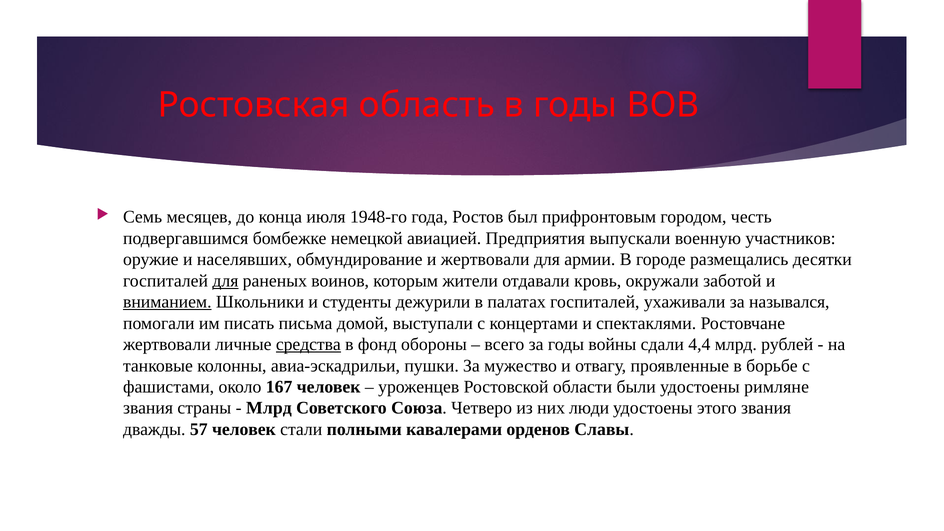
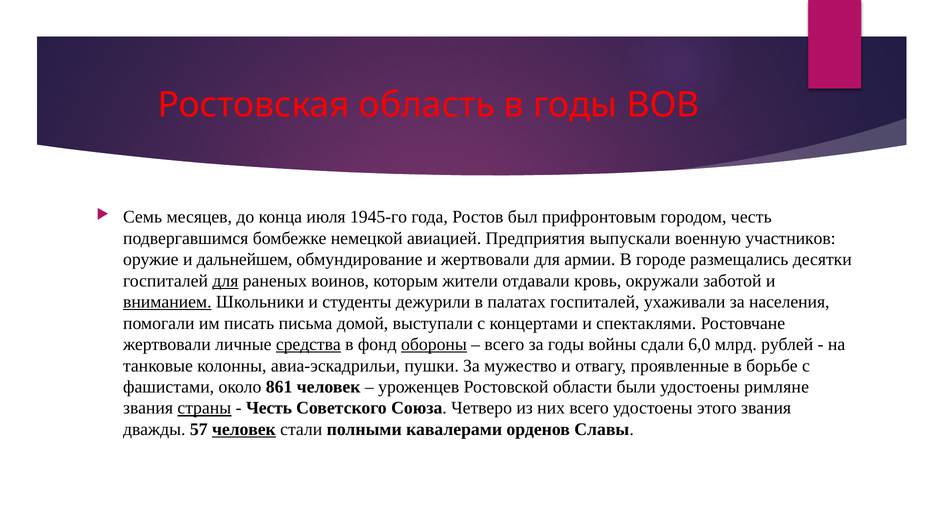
1948-го: 1948-го -> 1945-го
населявших: населявших -> дальнейшем
назывался: назывался -> населения
обороны underline: none -> present
4,4: 4,4 -> 6,0
167: 167 -> 861
страны underline: none -> present
Млрд at (269, 408): Млрд -> Честь
них люди: люди -> всего
человек at (244, 429) underline: none -> present
